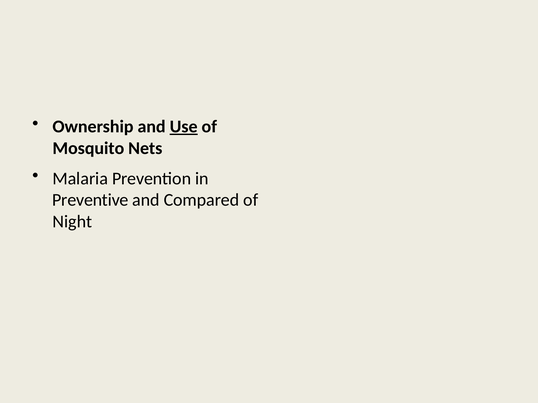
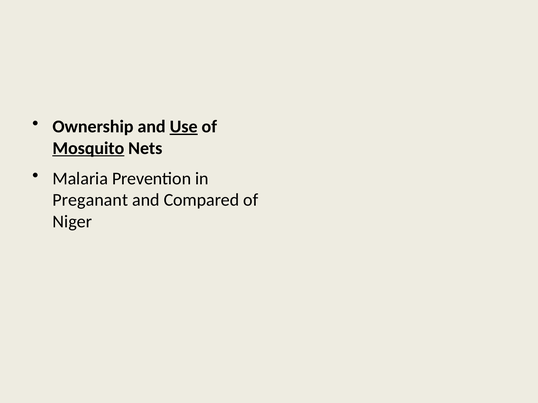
Mosquito underline: none -> present
Preventive: Preventive -> Preganant
Night: Night -> Niger
